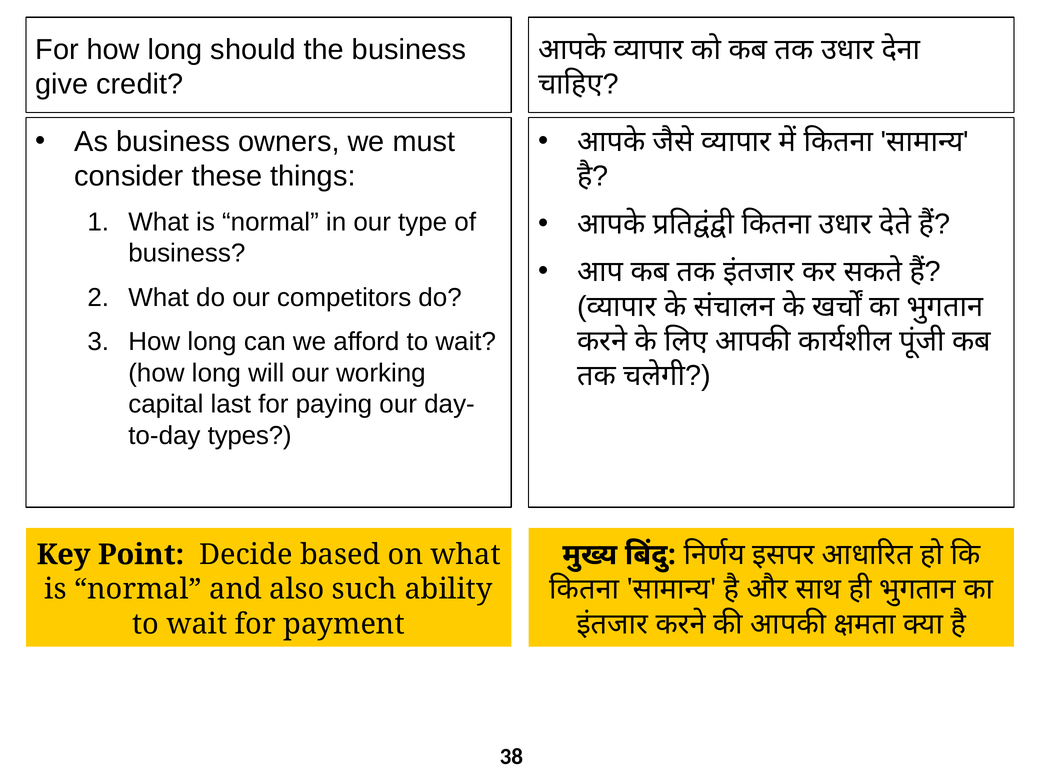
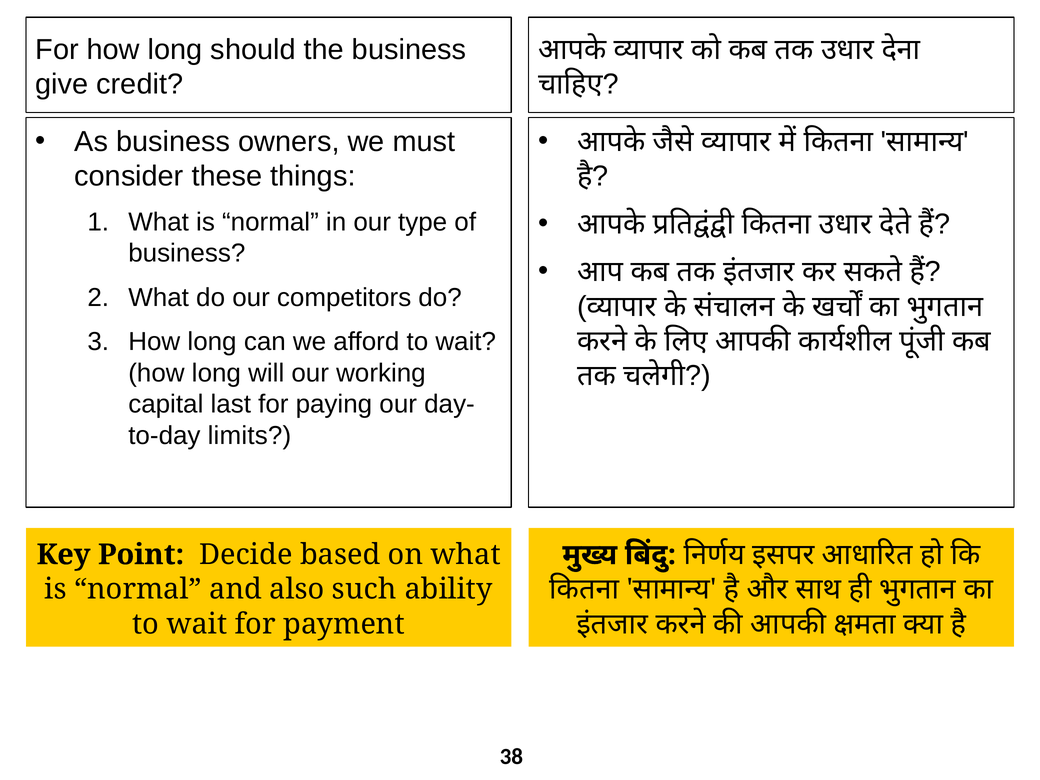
types: types -> limits
